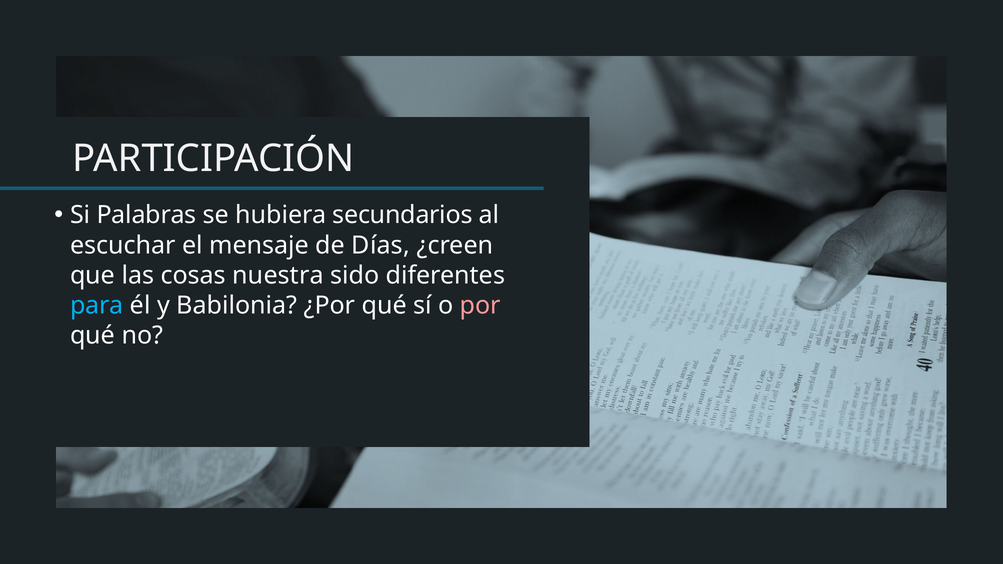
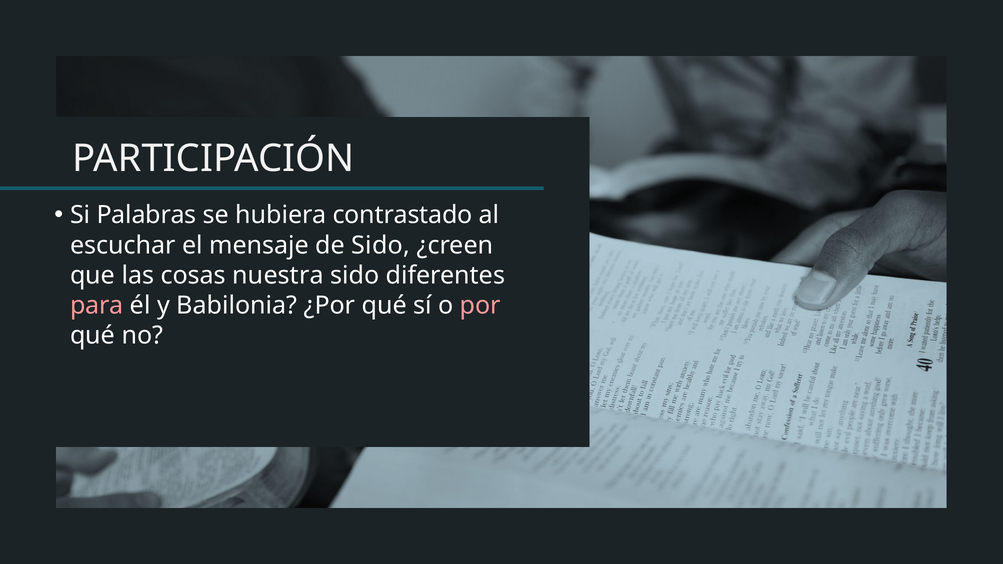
secundarios: secundarios -> contrastado
de Días: Días -> Sido
para colour: light blue -> pink
